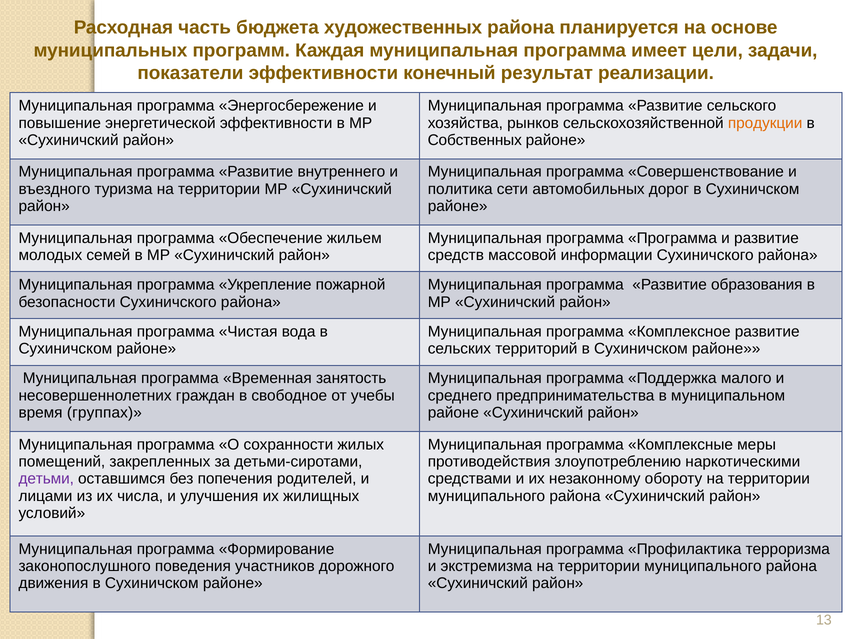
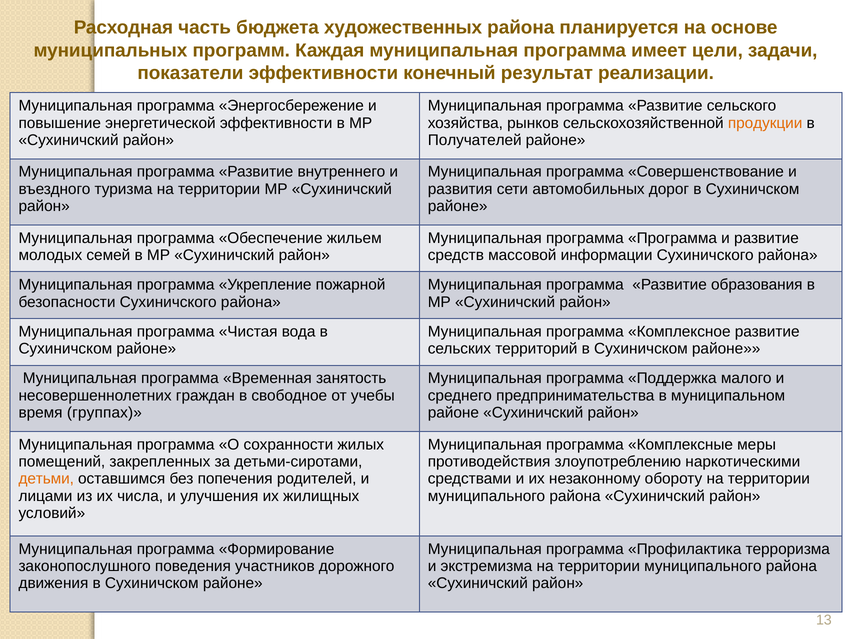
Собственных: Собственных -> Получателей
политика: политика -> развития
детьми colour: purple -> orange
